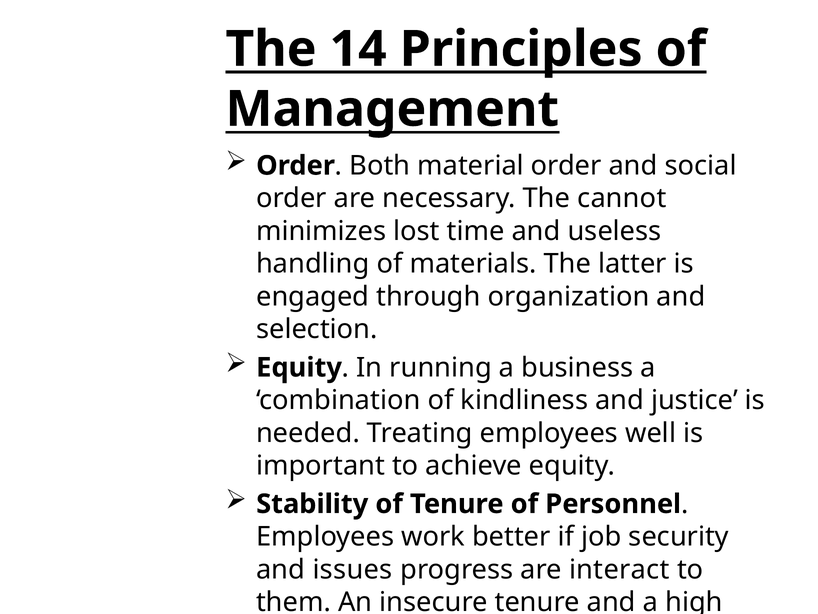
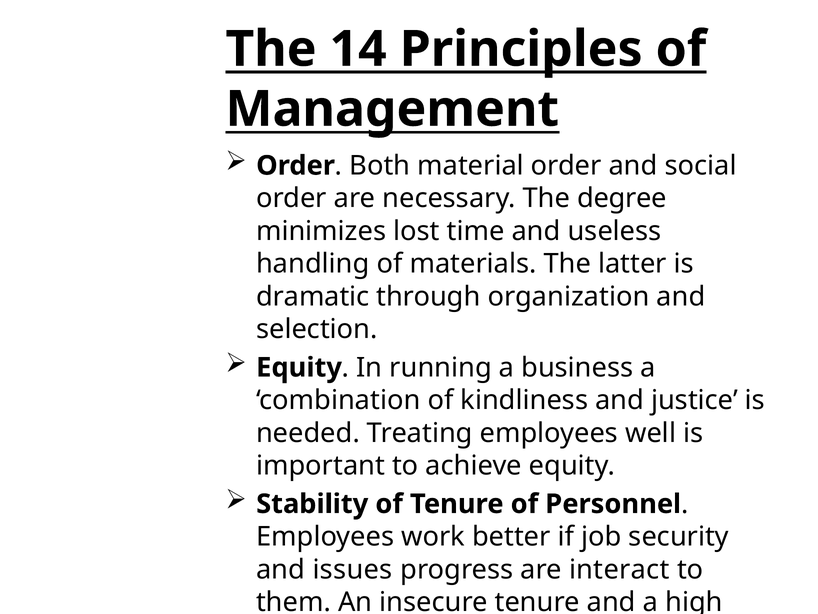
cannot: cannot -> degree
engaged: engaged -> dramatic
